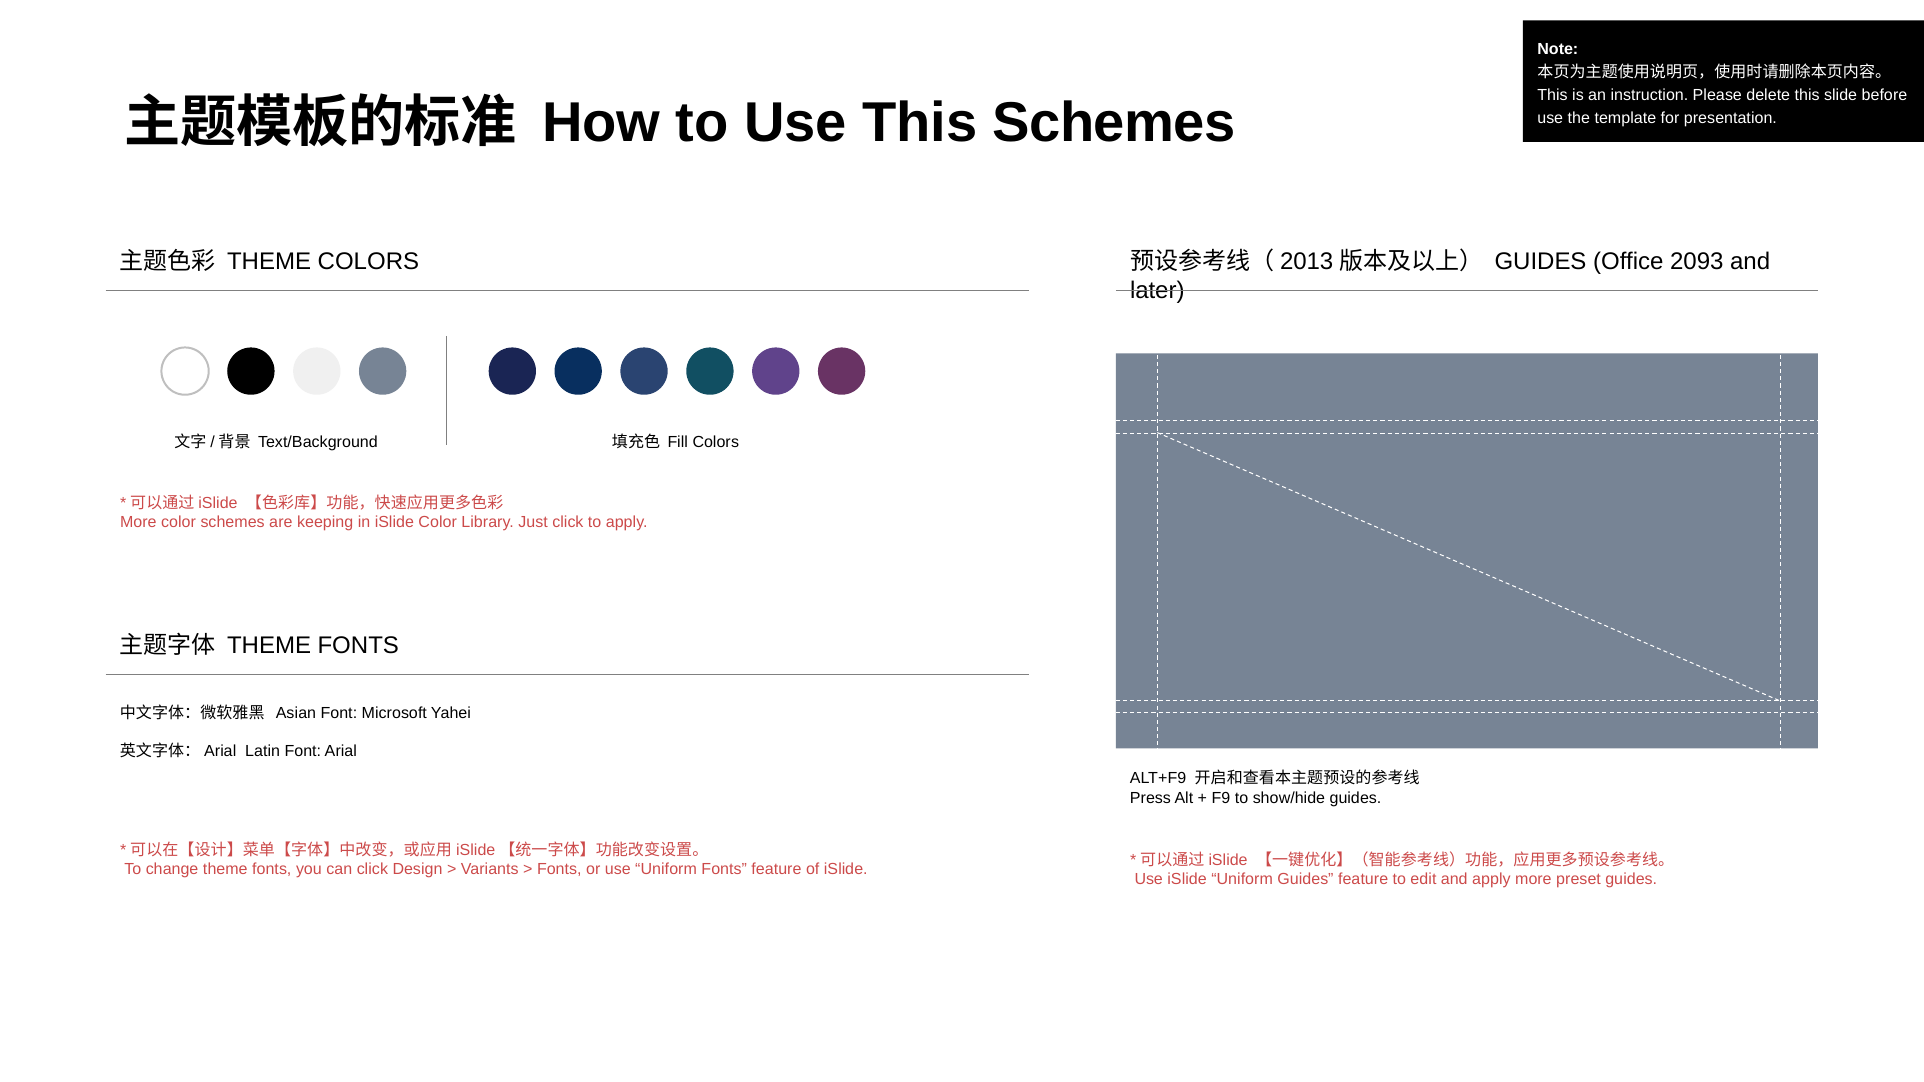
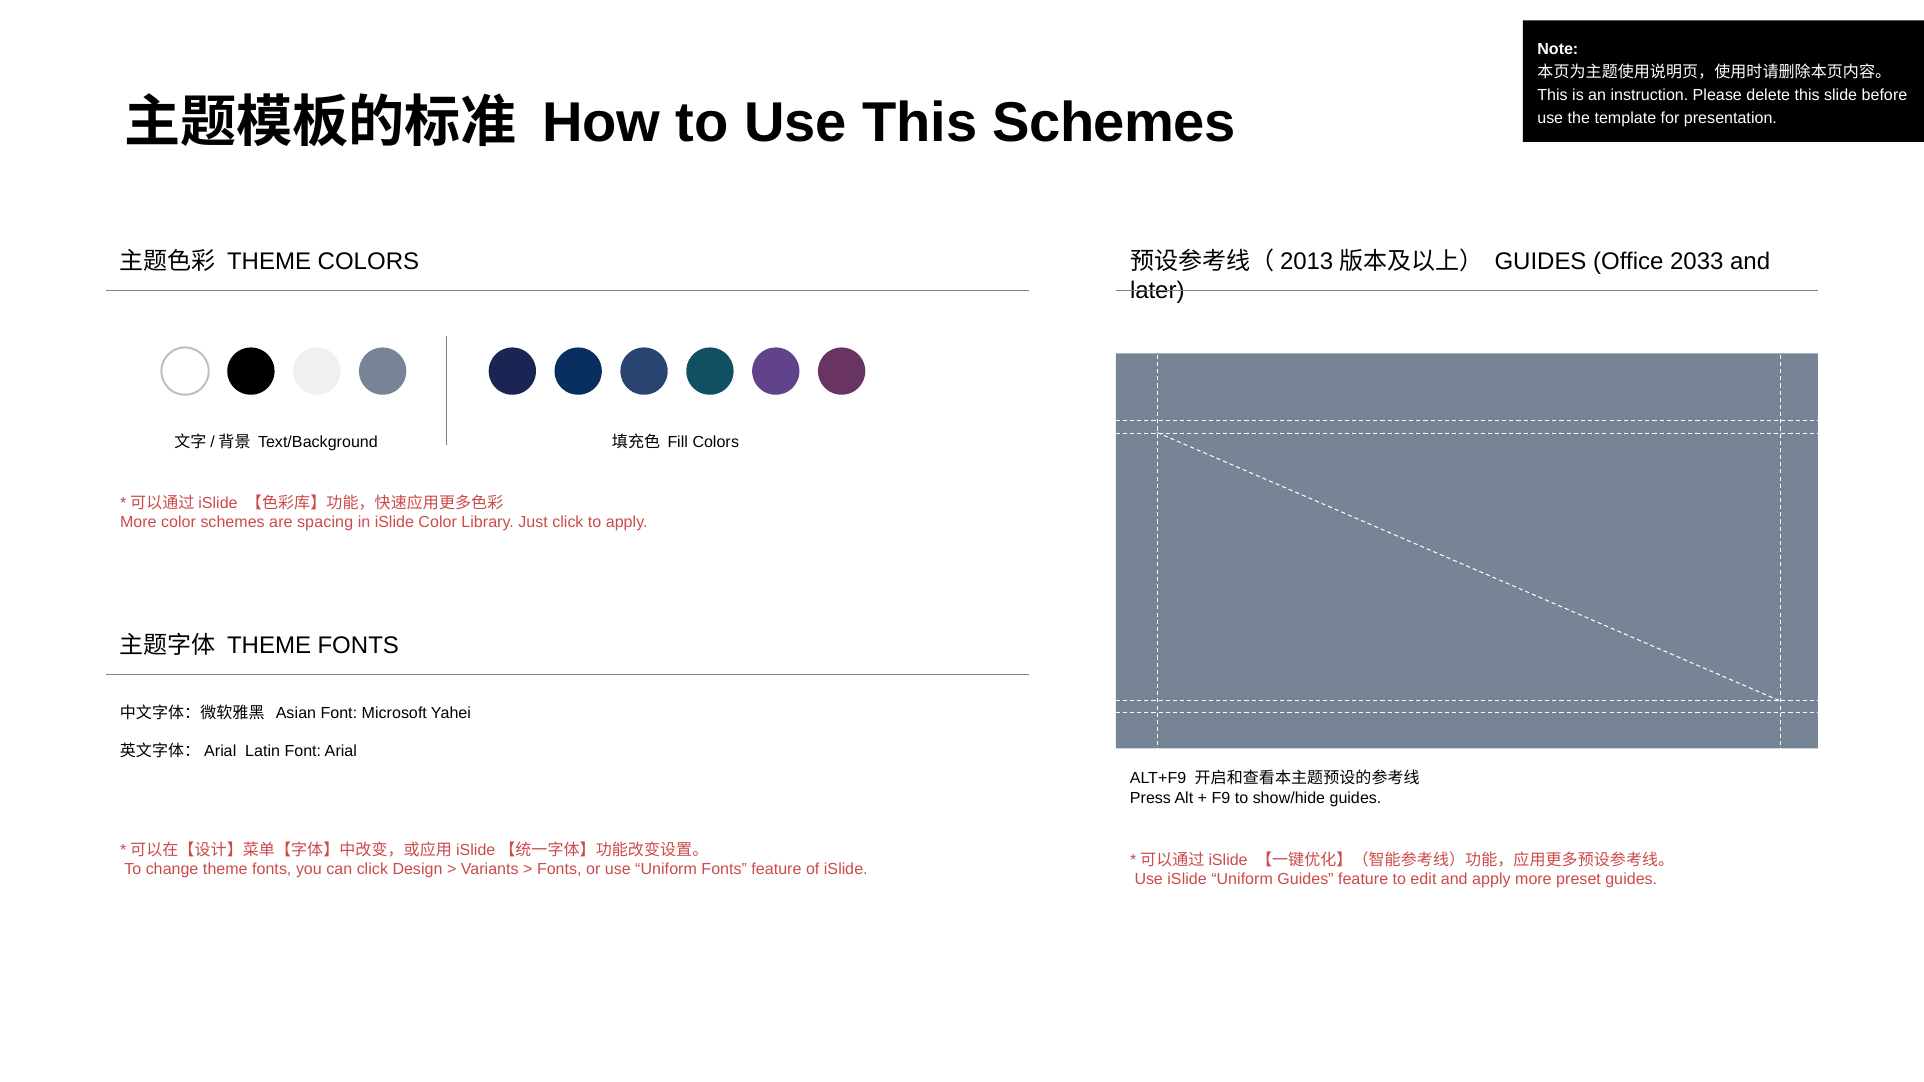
2093: 2093 -> 2033
keeping: keeping -> spacing
